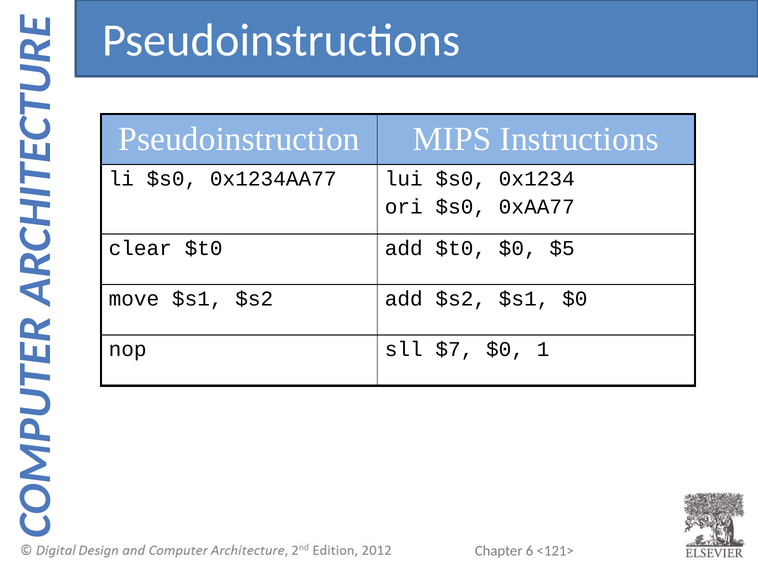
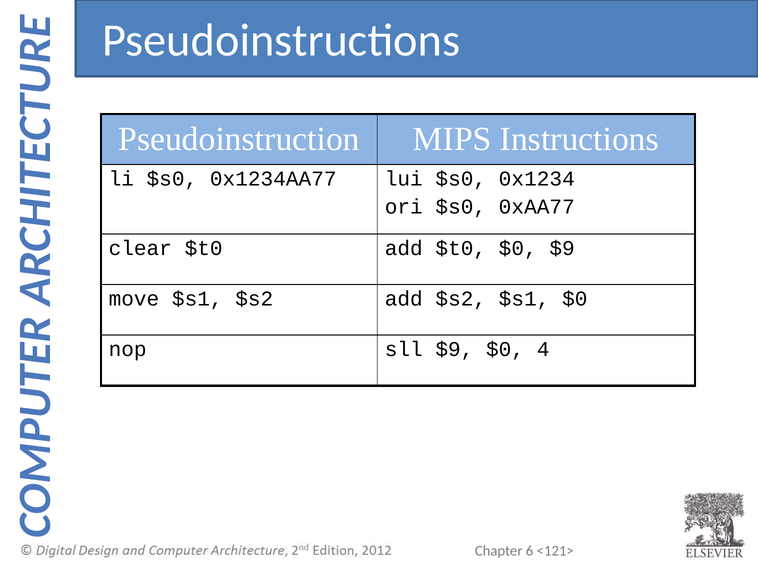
$0 $5: $5 -> $9
sll $7: $7 -> $9
1: 1 -> 4
